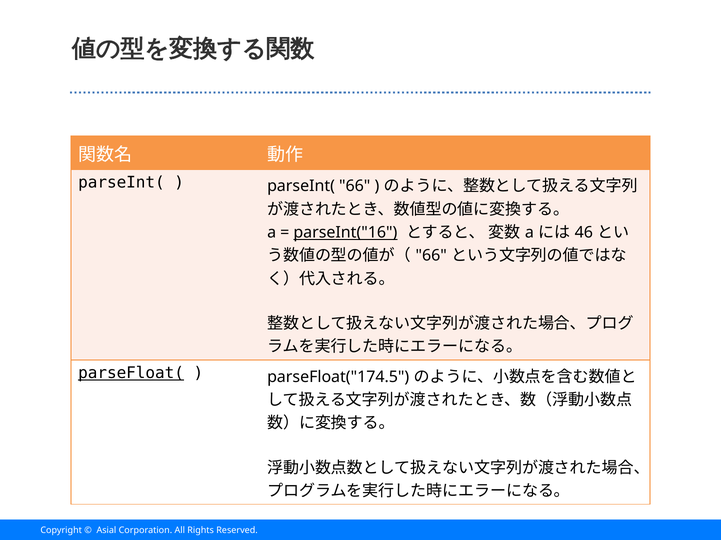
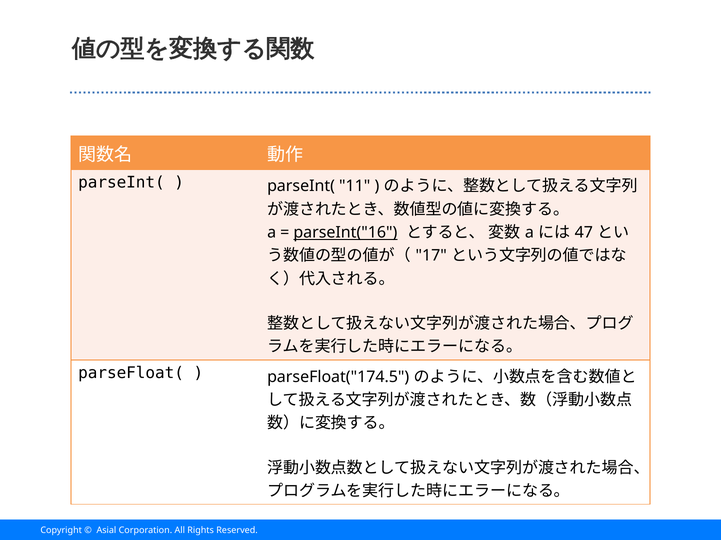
parseInt( 66: 66 -> 11
46: 46 -> 47
66 at (431, 256): 66 -> 17
parseFloat( underline: present -> none
